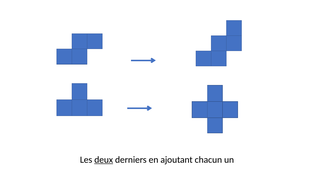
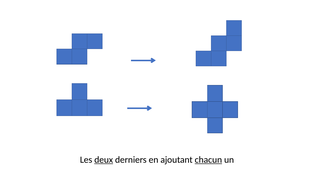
chacun underline: none -> present
